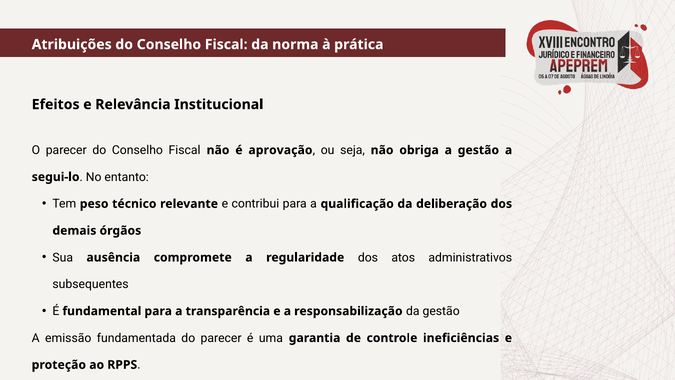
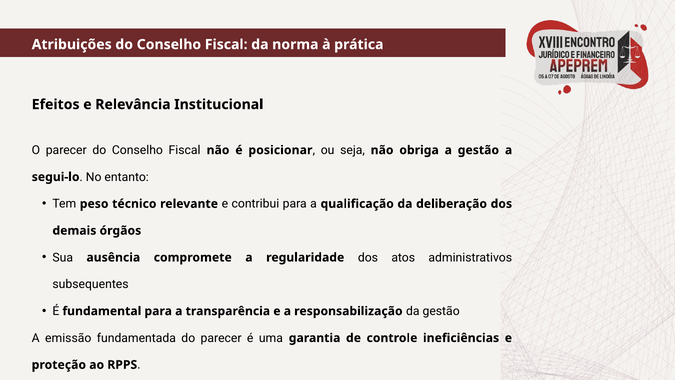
aprovação: aprovação -> posicionar
